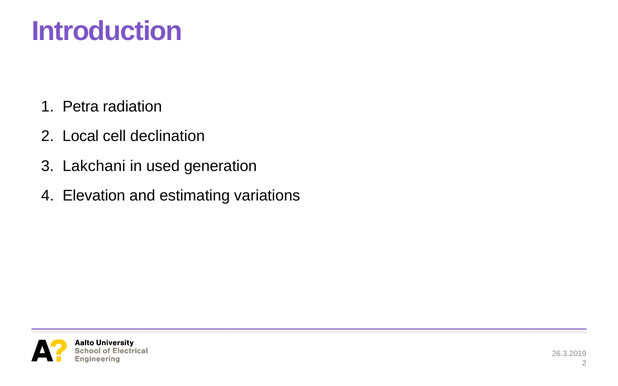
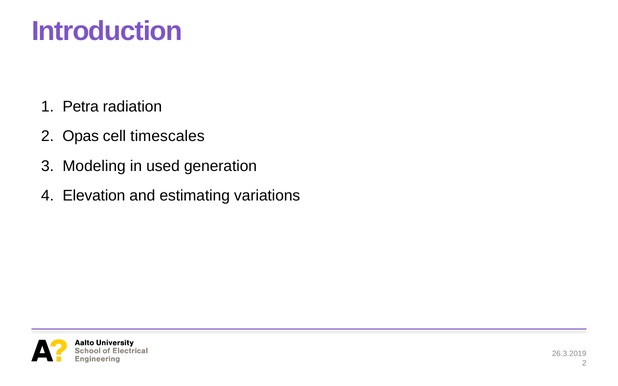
Local: Local -> Opas
declination: declination -> timescales
Lakchani: Lakchani -> Modeling
